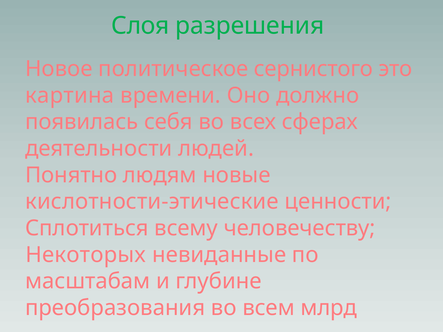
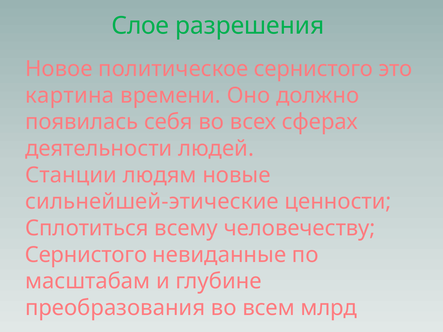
Слоя: Слоя -> Слое
Понятно: Понятно -> Станции
кислотности-этические: кислотности-этические -> сильнейшей-этические
Некоторых at (86, 255): Некоторых -> Сернистого
